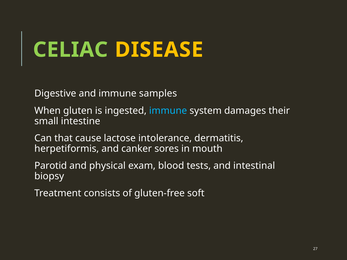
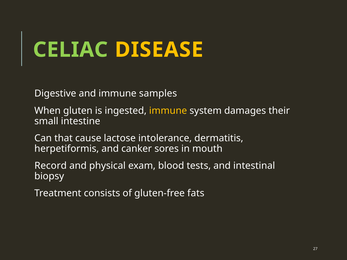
immune at (168, 111) colour: light blue -> yellow
Parotid: Parotid -> Record
soft: soft -> fats
